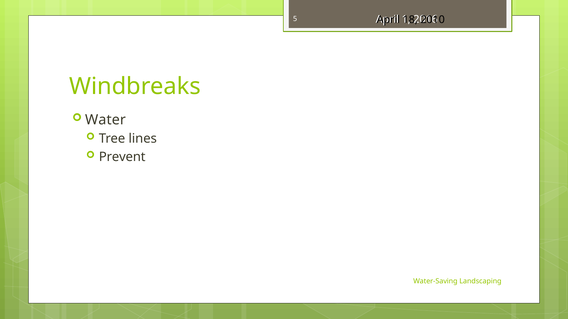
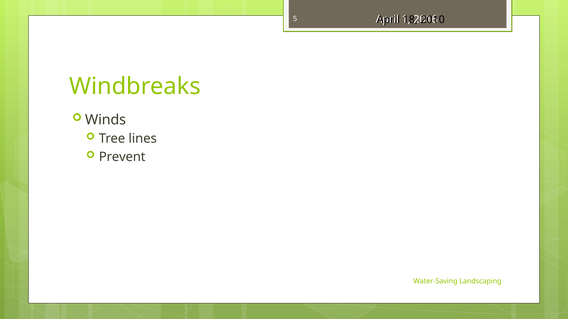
Water: Water -> Winds
